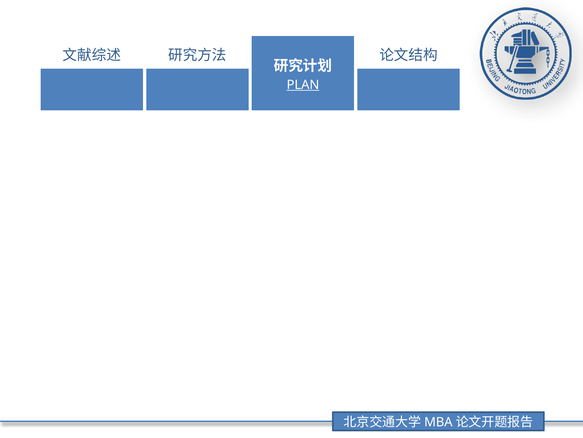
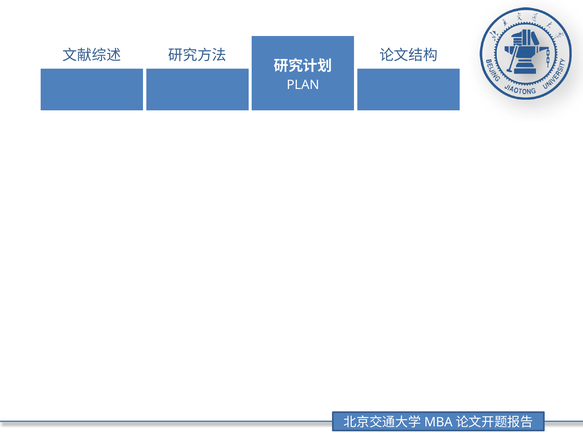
PLAN underline: present -> none
